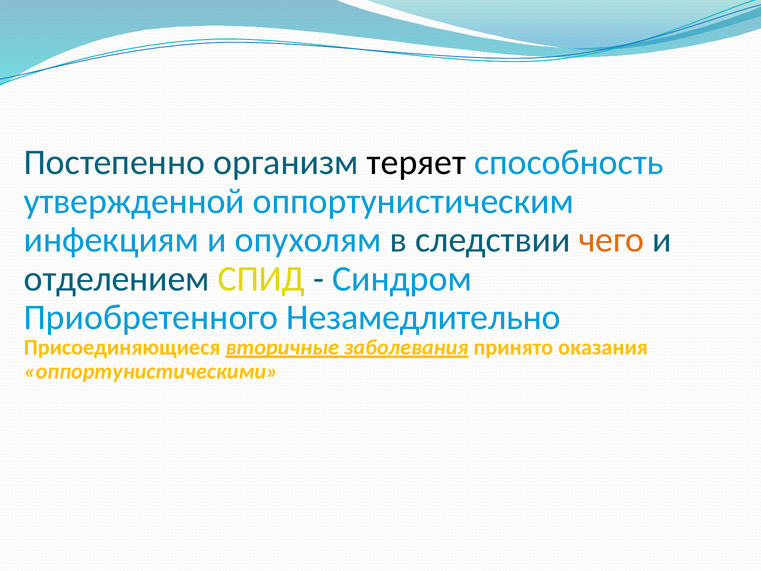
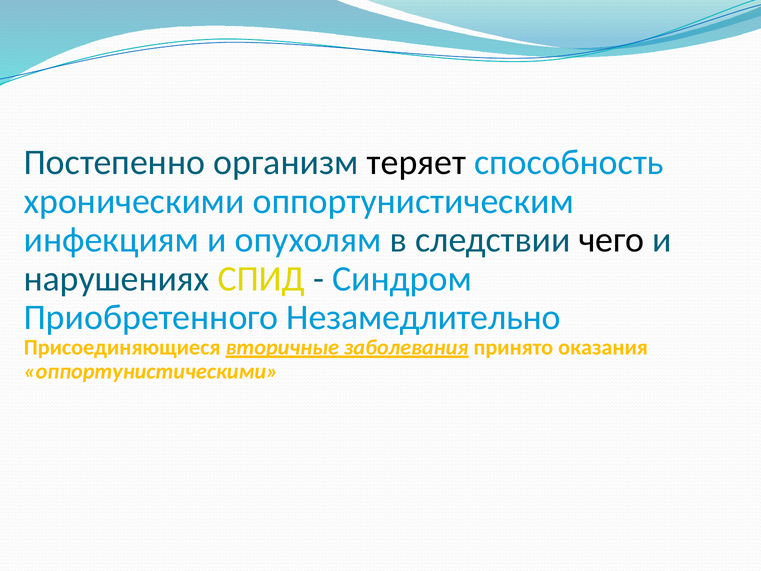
утвержденной: утвержденной -> хроническими
чего colour: orange -> black
отделением: отделением -> нарушениях
